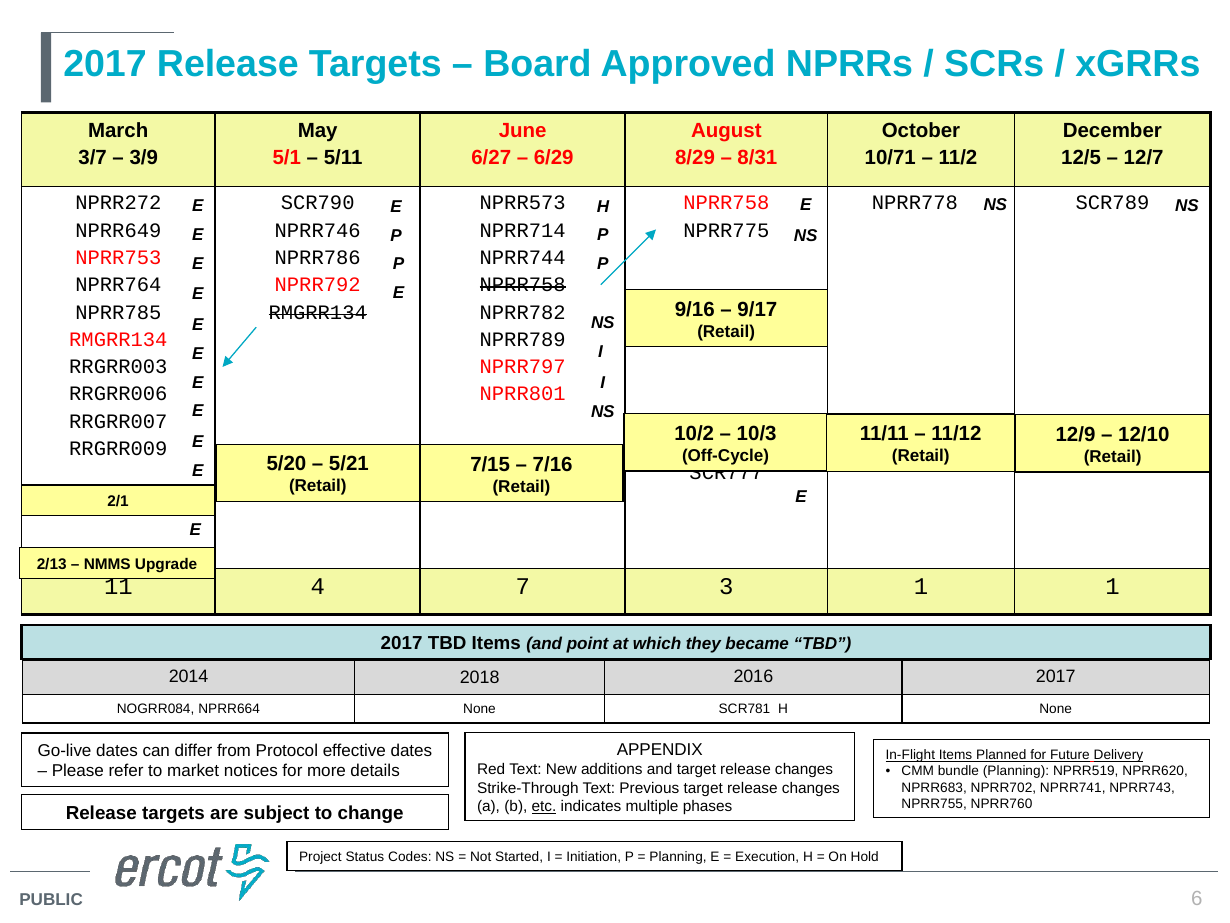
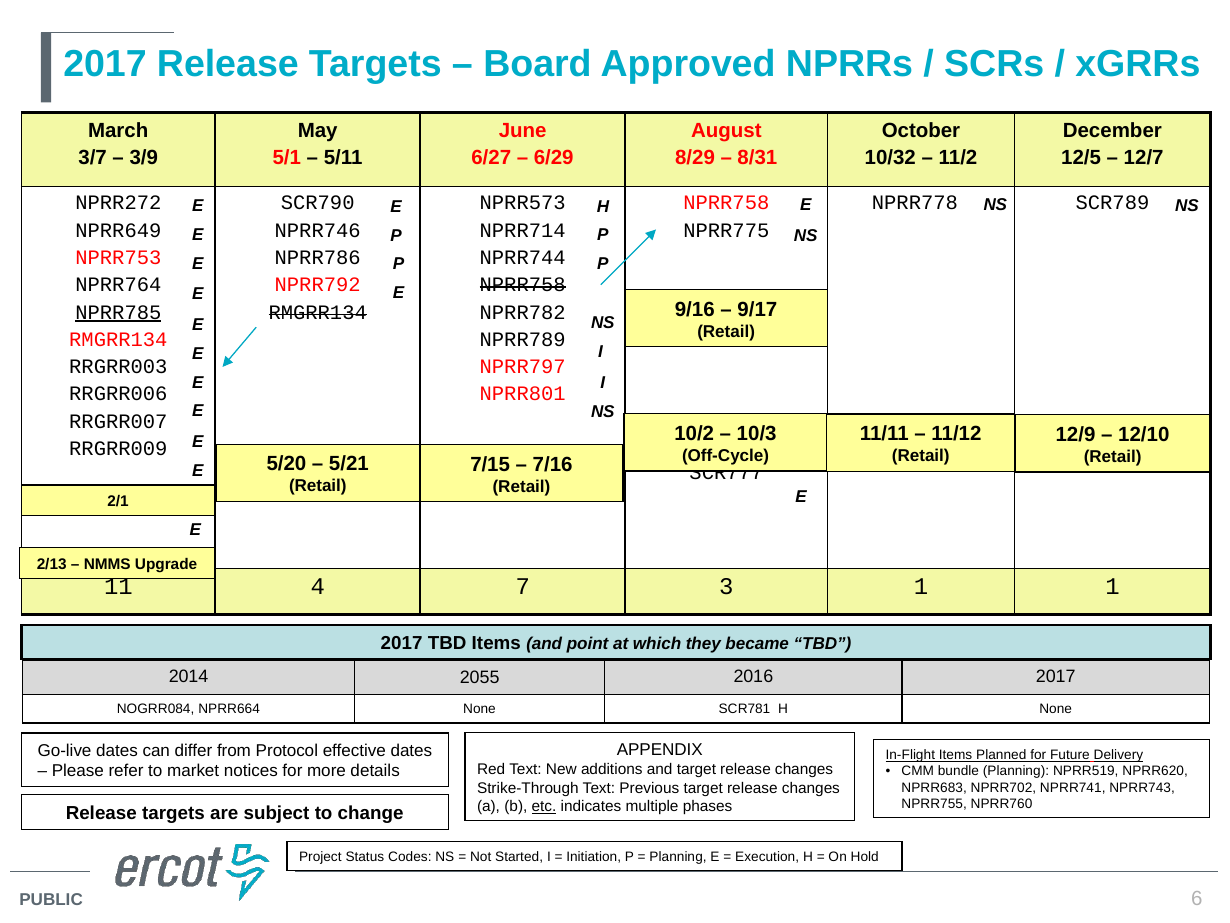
10/71: 10/71 -> 10/32
NPRR785 underline: none -> present
2018: 2018 -> 2055
